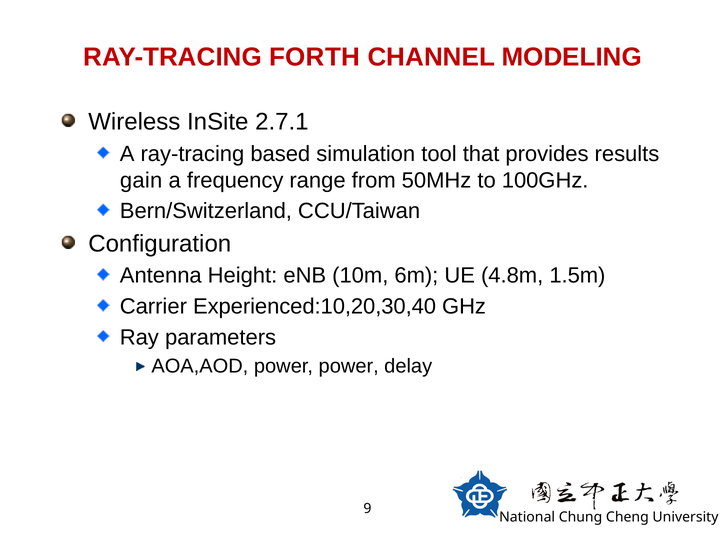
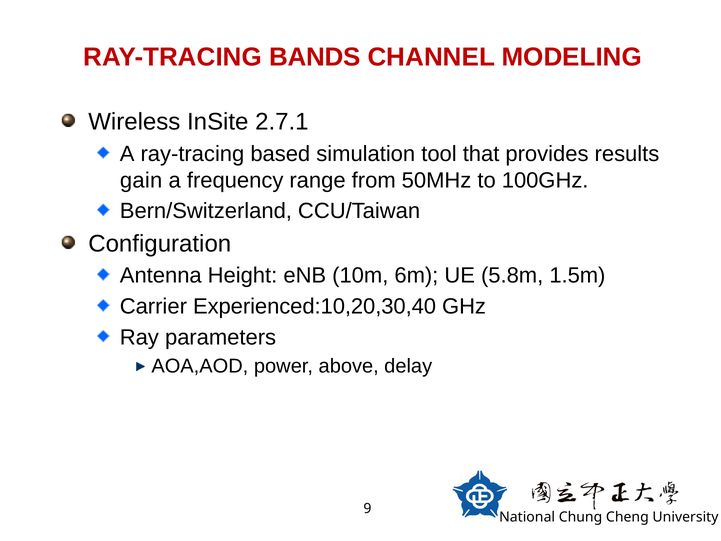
FORTH: FORTH -> BANDS
4.8m: 4.8m -> 5.8m
power power: power -> above
